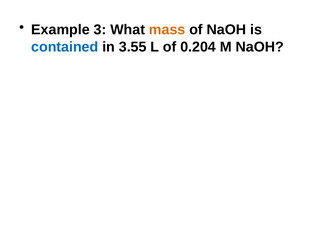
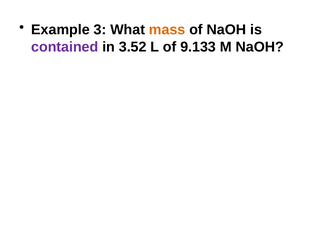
contained colour: blue -> purple
3.55: 3.55 -> 3.52
0.204: 0.204 -> 9.133
